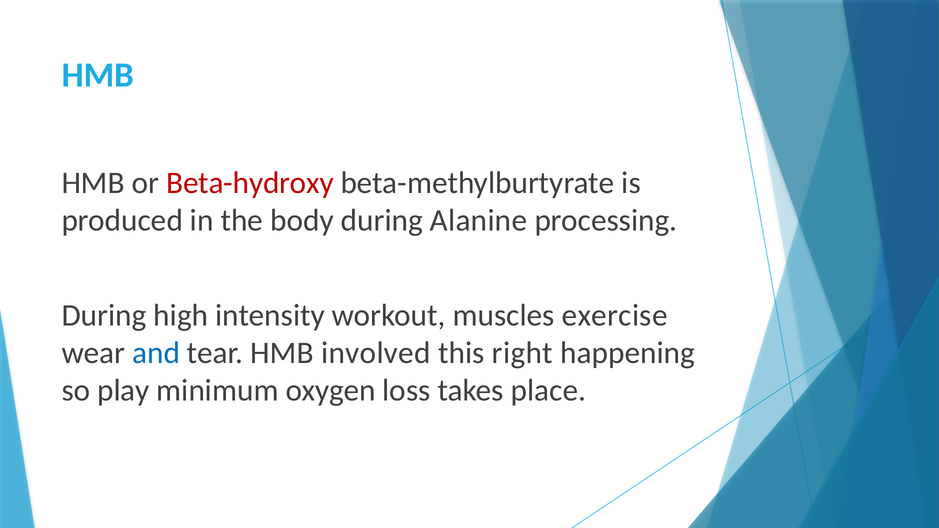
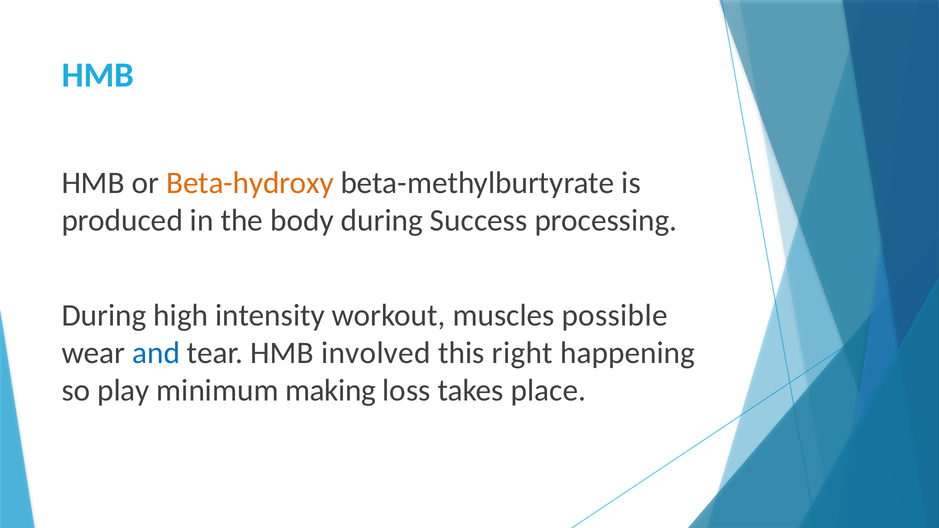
Beta-hydroxy colour: red -> orange
Alanine: Alanine -> Success
exercise: exercise -> possible
oxygen: oxygen -> making
